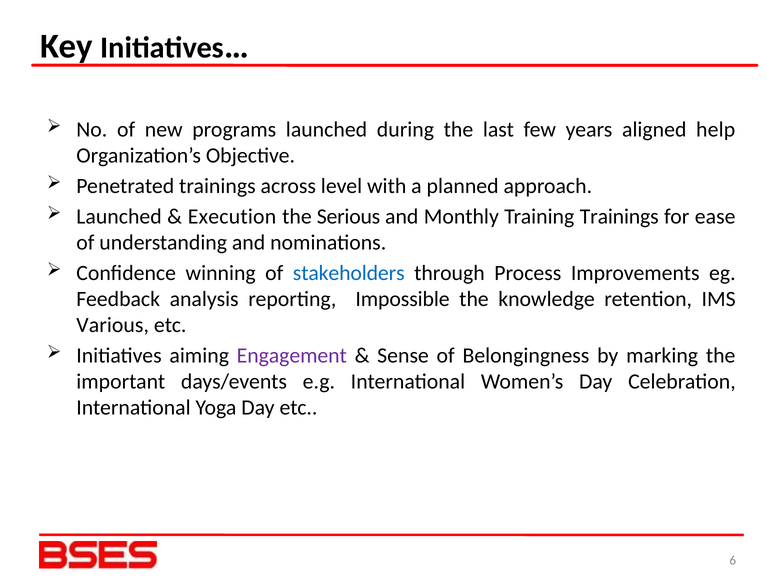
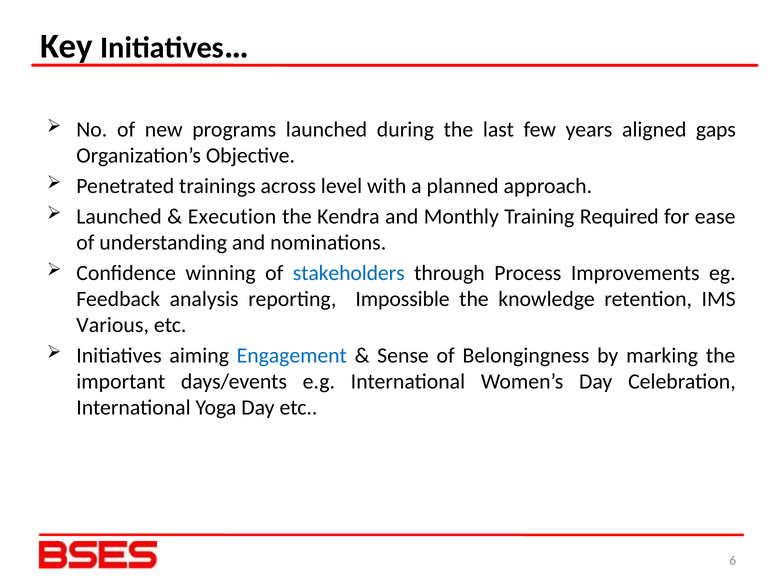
help: help -> gaps
Serious: Serious -> Kendra
Training Trainings: Trainings -> Required
Engagement colour: purple -> blue
